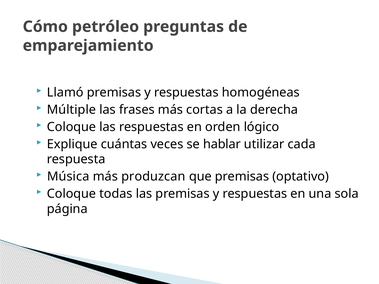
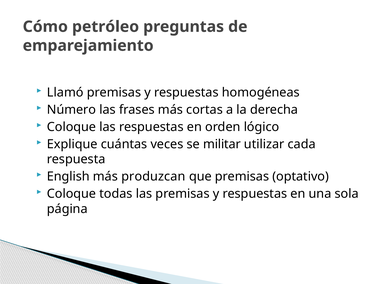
Múltiple: Múltiple -> Número
hablar: hablar -> militar
Música: Música -> English
